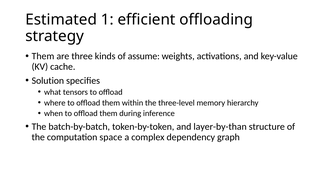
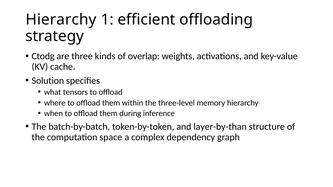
Estimated at (61, 20): Estimated -> Hierarchy
Them at (43, 56): Them -> Ctodg
assume: assume -> overlap
